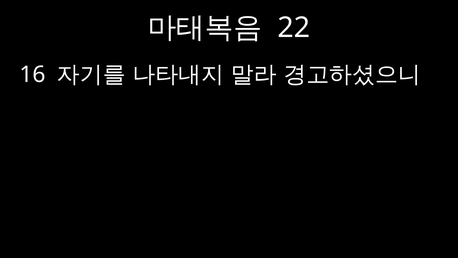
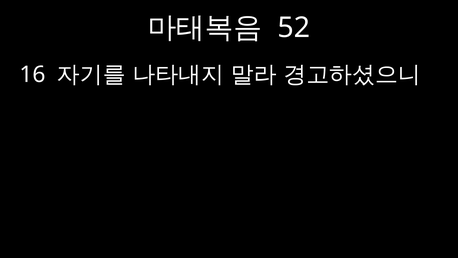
22: 22 -> 52
